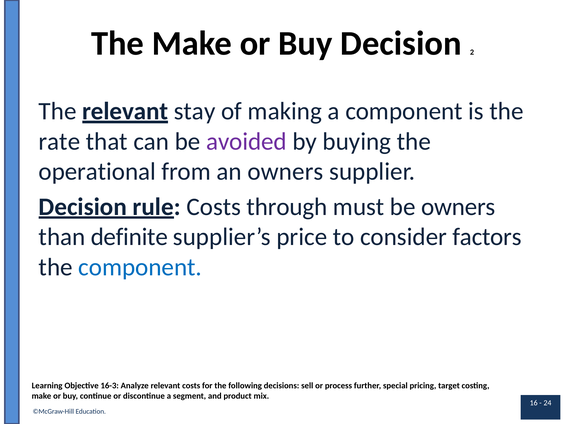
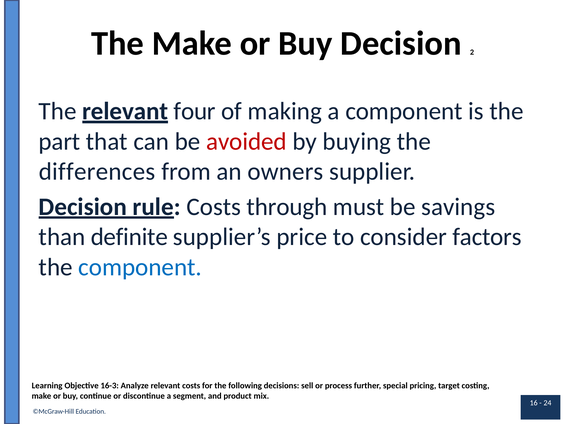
stay: stay -> four
rate: rate -> part
avoided colour: purple -> red
operational: operational -> differences
be owners: owners -> savings
